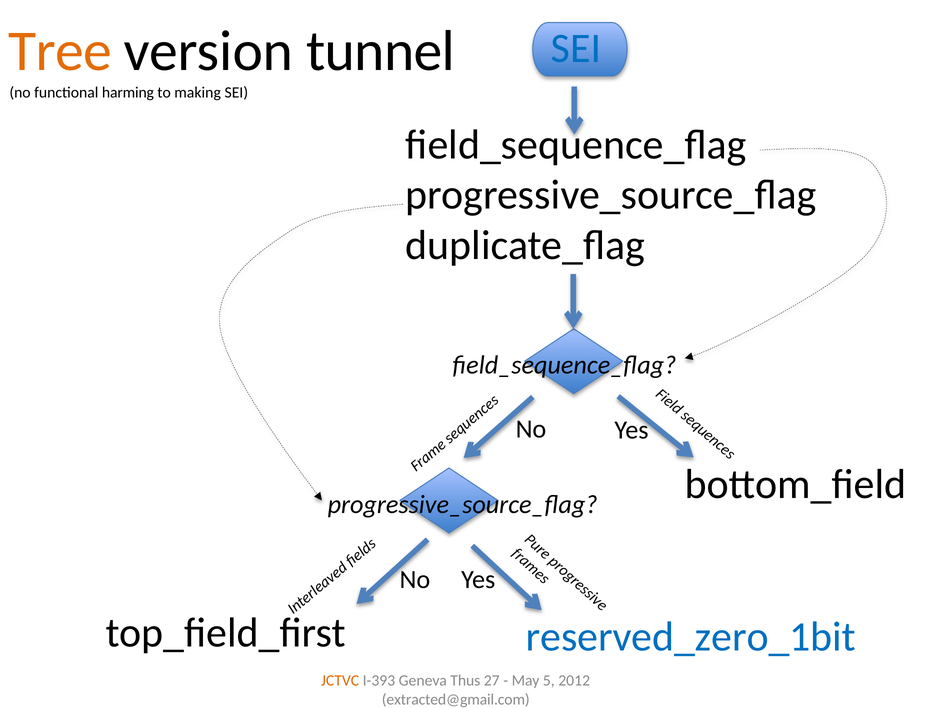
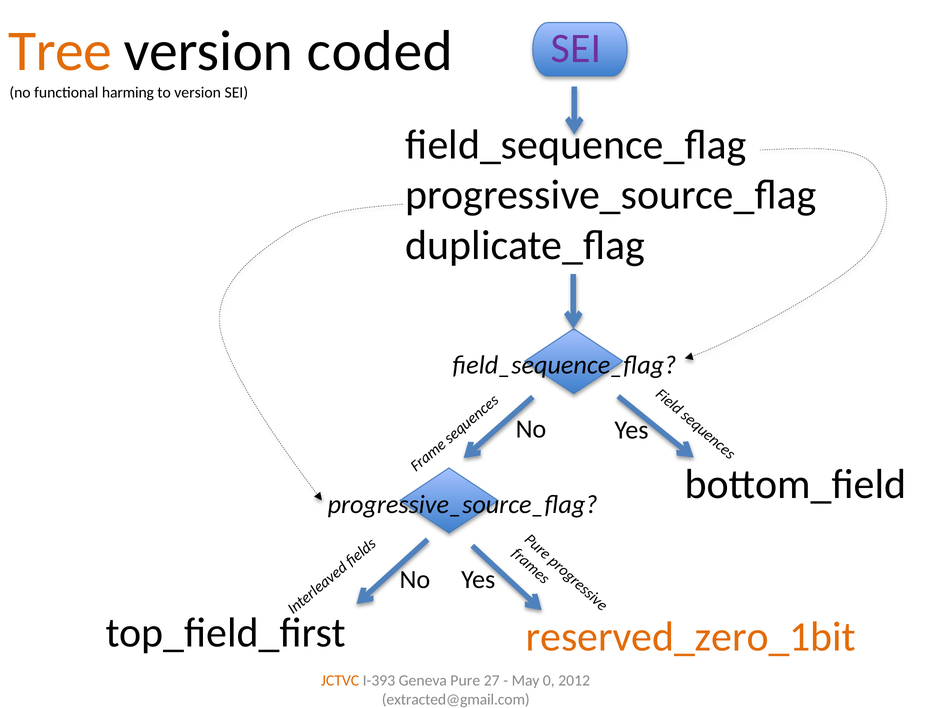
tunnel: tunnel -> coded
SEI at (576, 48) colour: blue -> purple
to making: making -> version
reserved_zero_1bit colour: blue -> orange
Thus: Thus -> Pure
5: 5 -> 0
